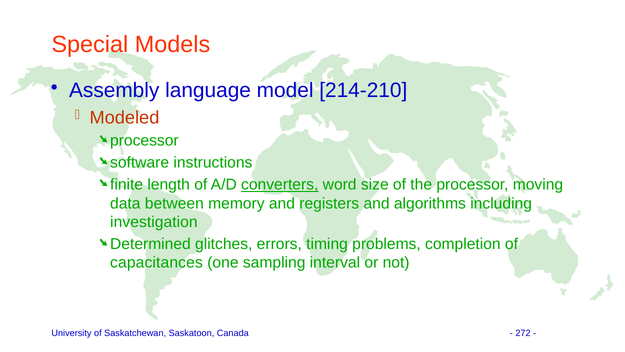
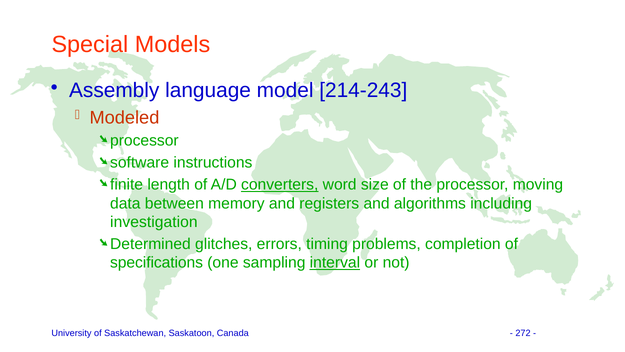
214-210: 214-210 -> 214-243
capacitances: capacitances -> specifications
interval underline: none -> present
